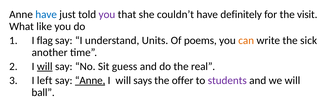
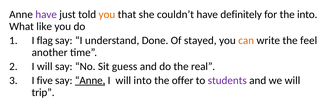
have at (46, 15) colour: blue -> purple
you at (107, 15) colour: purple -> orange
the visit: visit -> into
Units: Units -> Done
poems: poems -> stayed
sick: sick -> feel
will at (45, 67) underline: present -> none
left: left -> five
will says: says -> into
ball: ball -> trip
